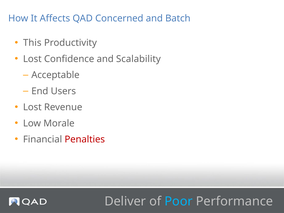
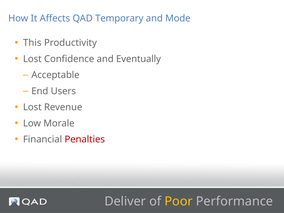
Concerned: Concerned -> Temporary
Batch: Batch -> Mode
Scalability: Scalability -> Eventually
Poor colour: light blue -> yellow
